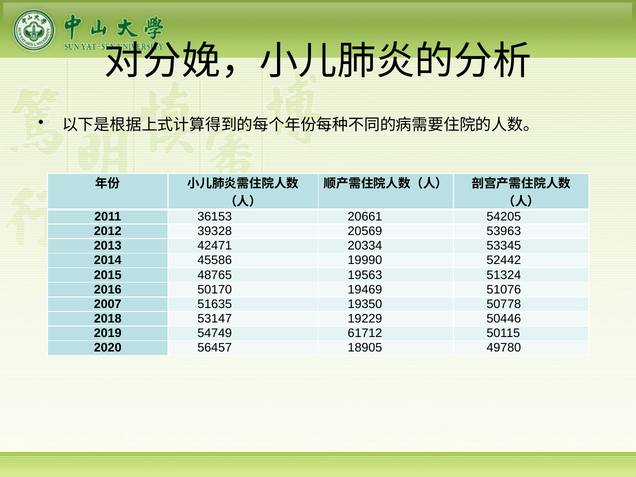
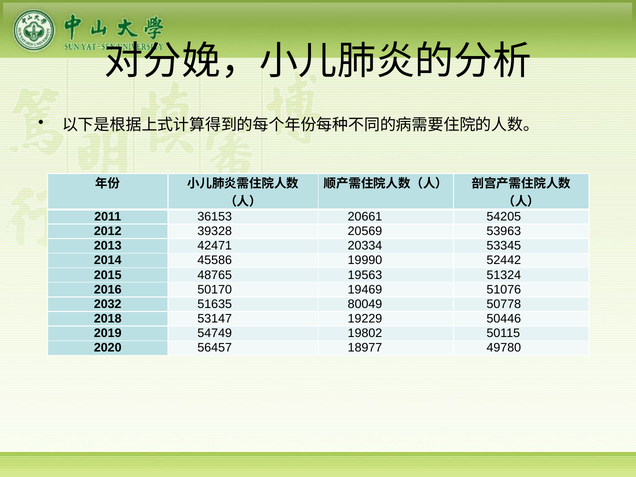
2007: 2007 -> 2032
19350: 19350 -> 80049
61712: 61712 -> 19802
18905: 18905 -> 18977
